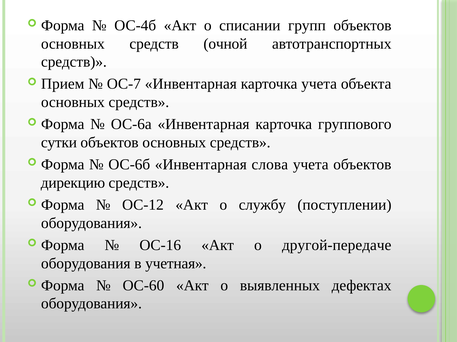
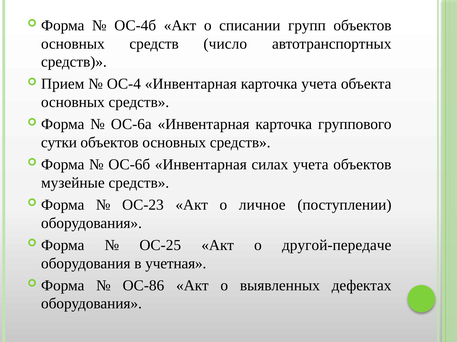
очной: очной -> число
ОС-7: ОС-7 -> ОС-4
слова: слова -> силах
дирекцию: дирекцию -> музейные
ОС-12: ОС-12 -> ОС-23
службу: службу -> личное
ОС-16: ОС-16 -> ОС-25
ОС-60: ОС-60 -> ОС-86
